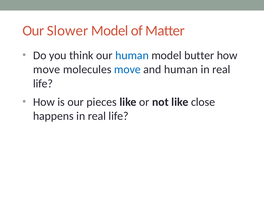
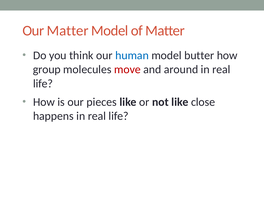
Our Slower: Slower -> Matter
move at (47, 69): move -> group
move at (127, 69) colour: blue -> red
and human: human -> around
